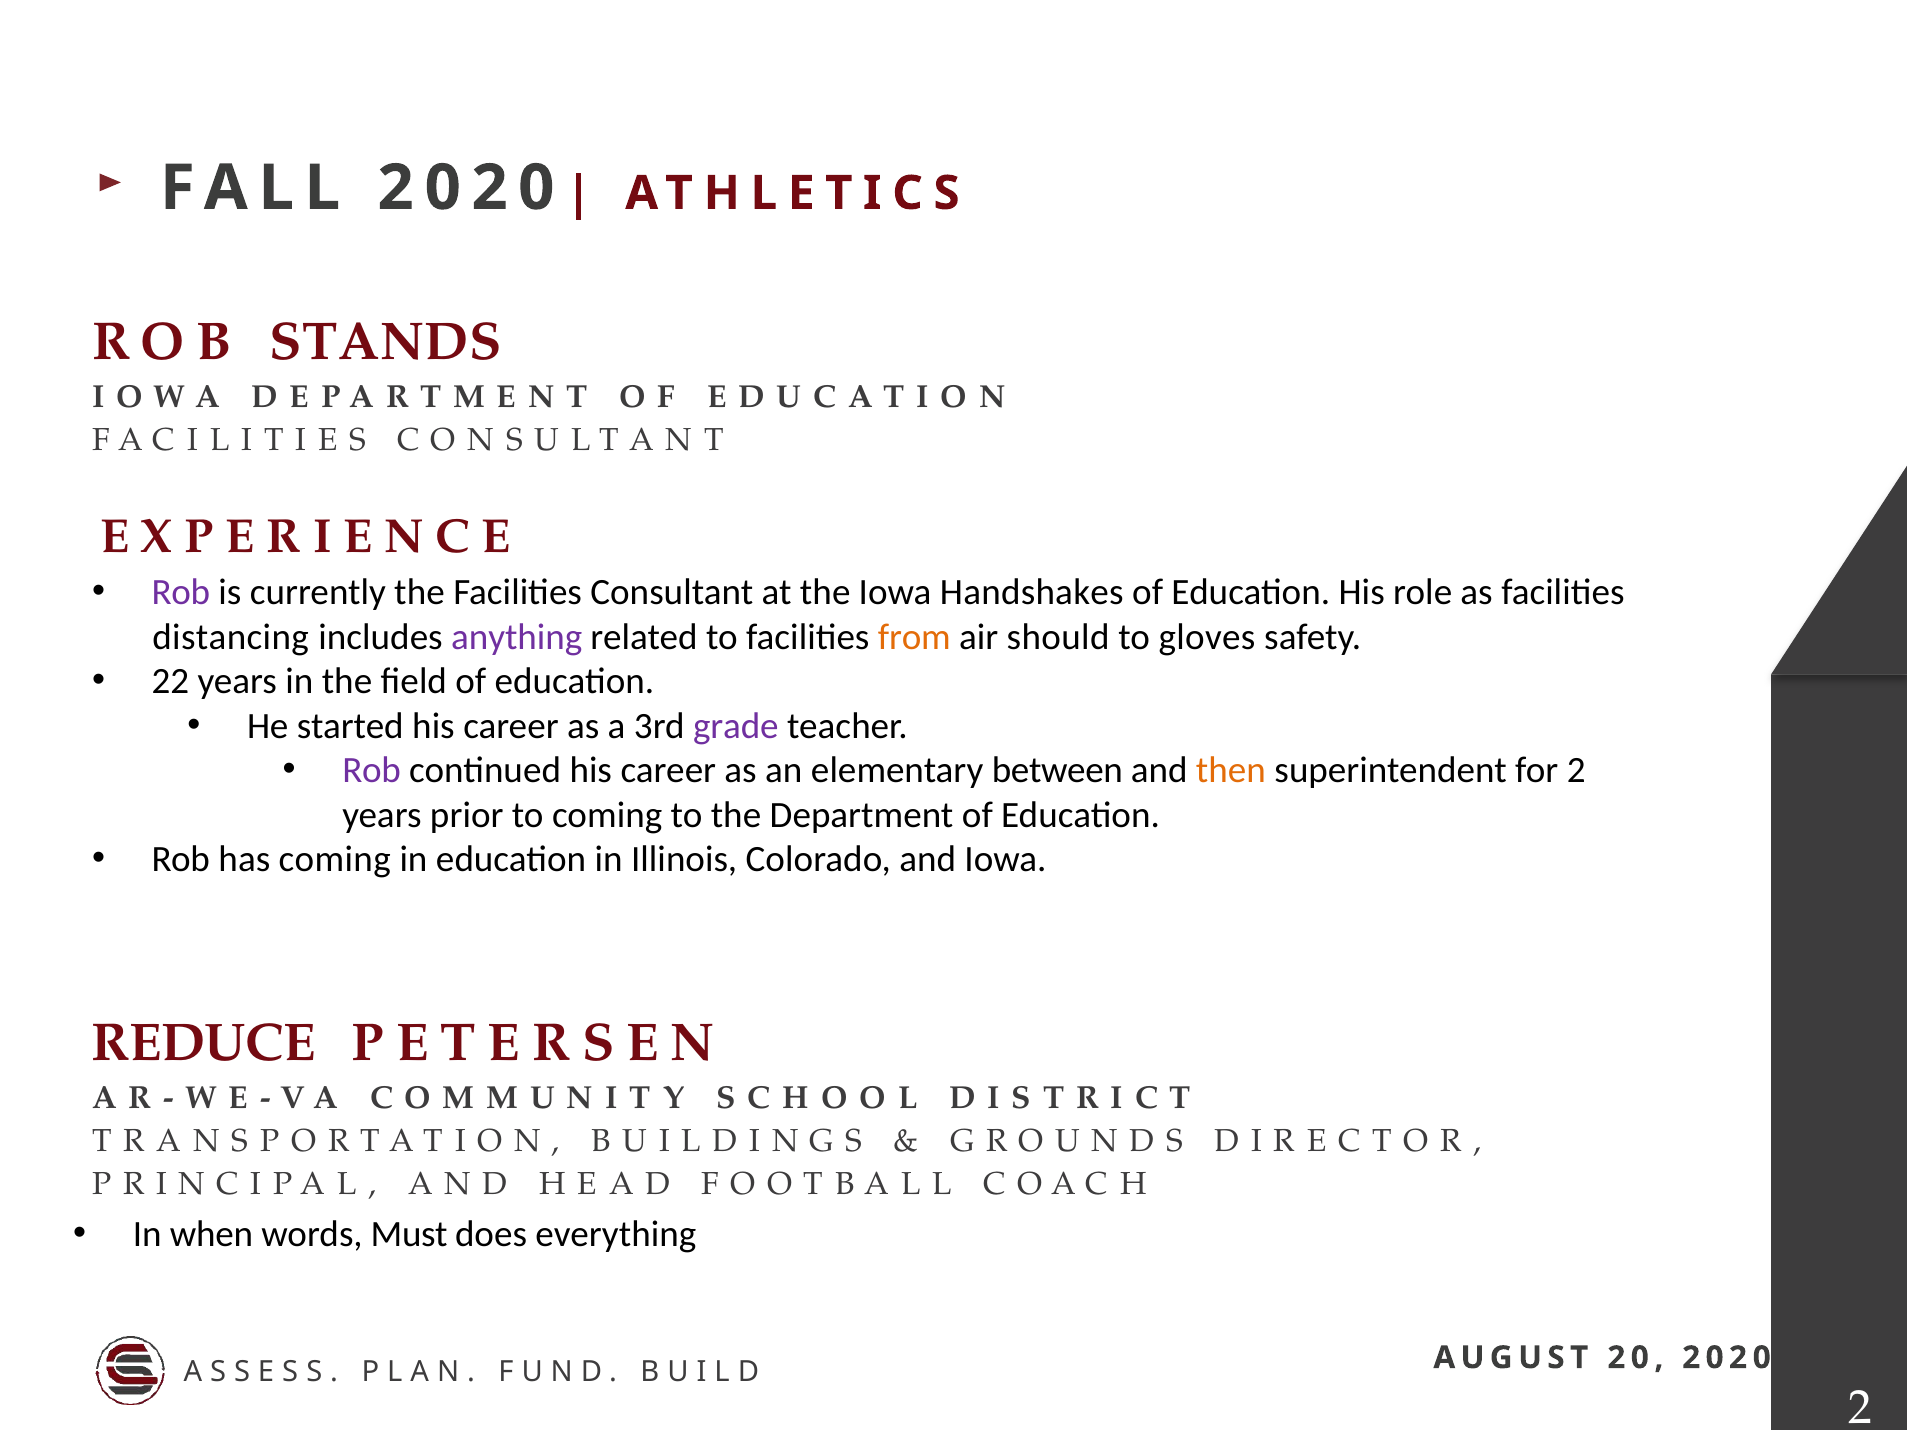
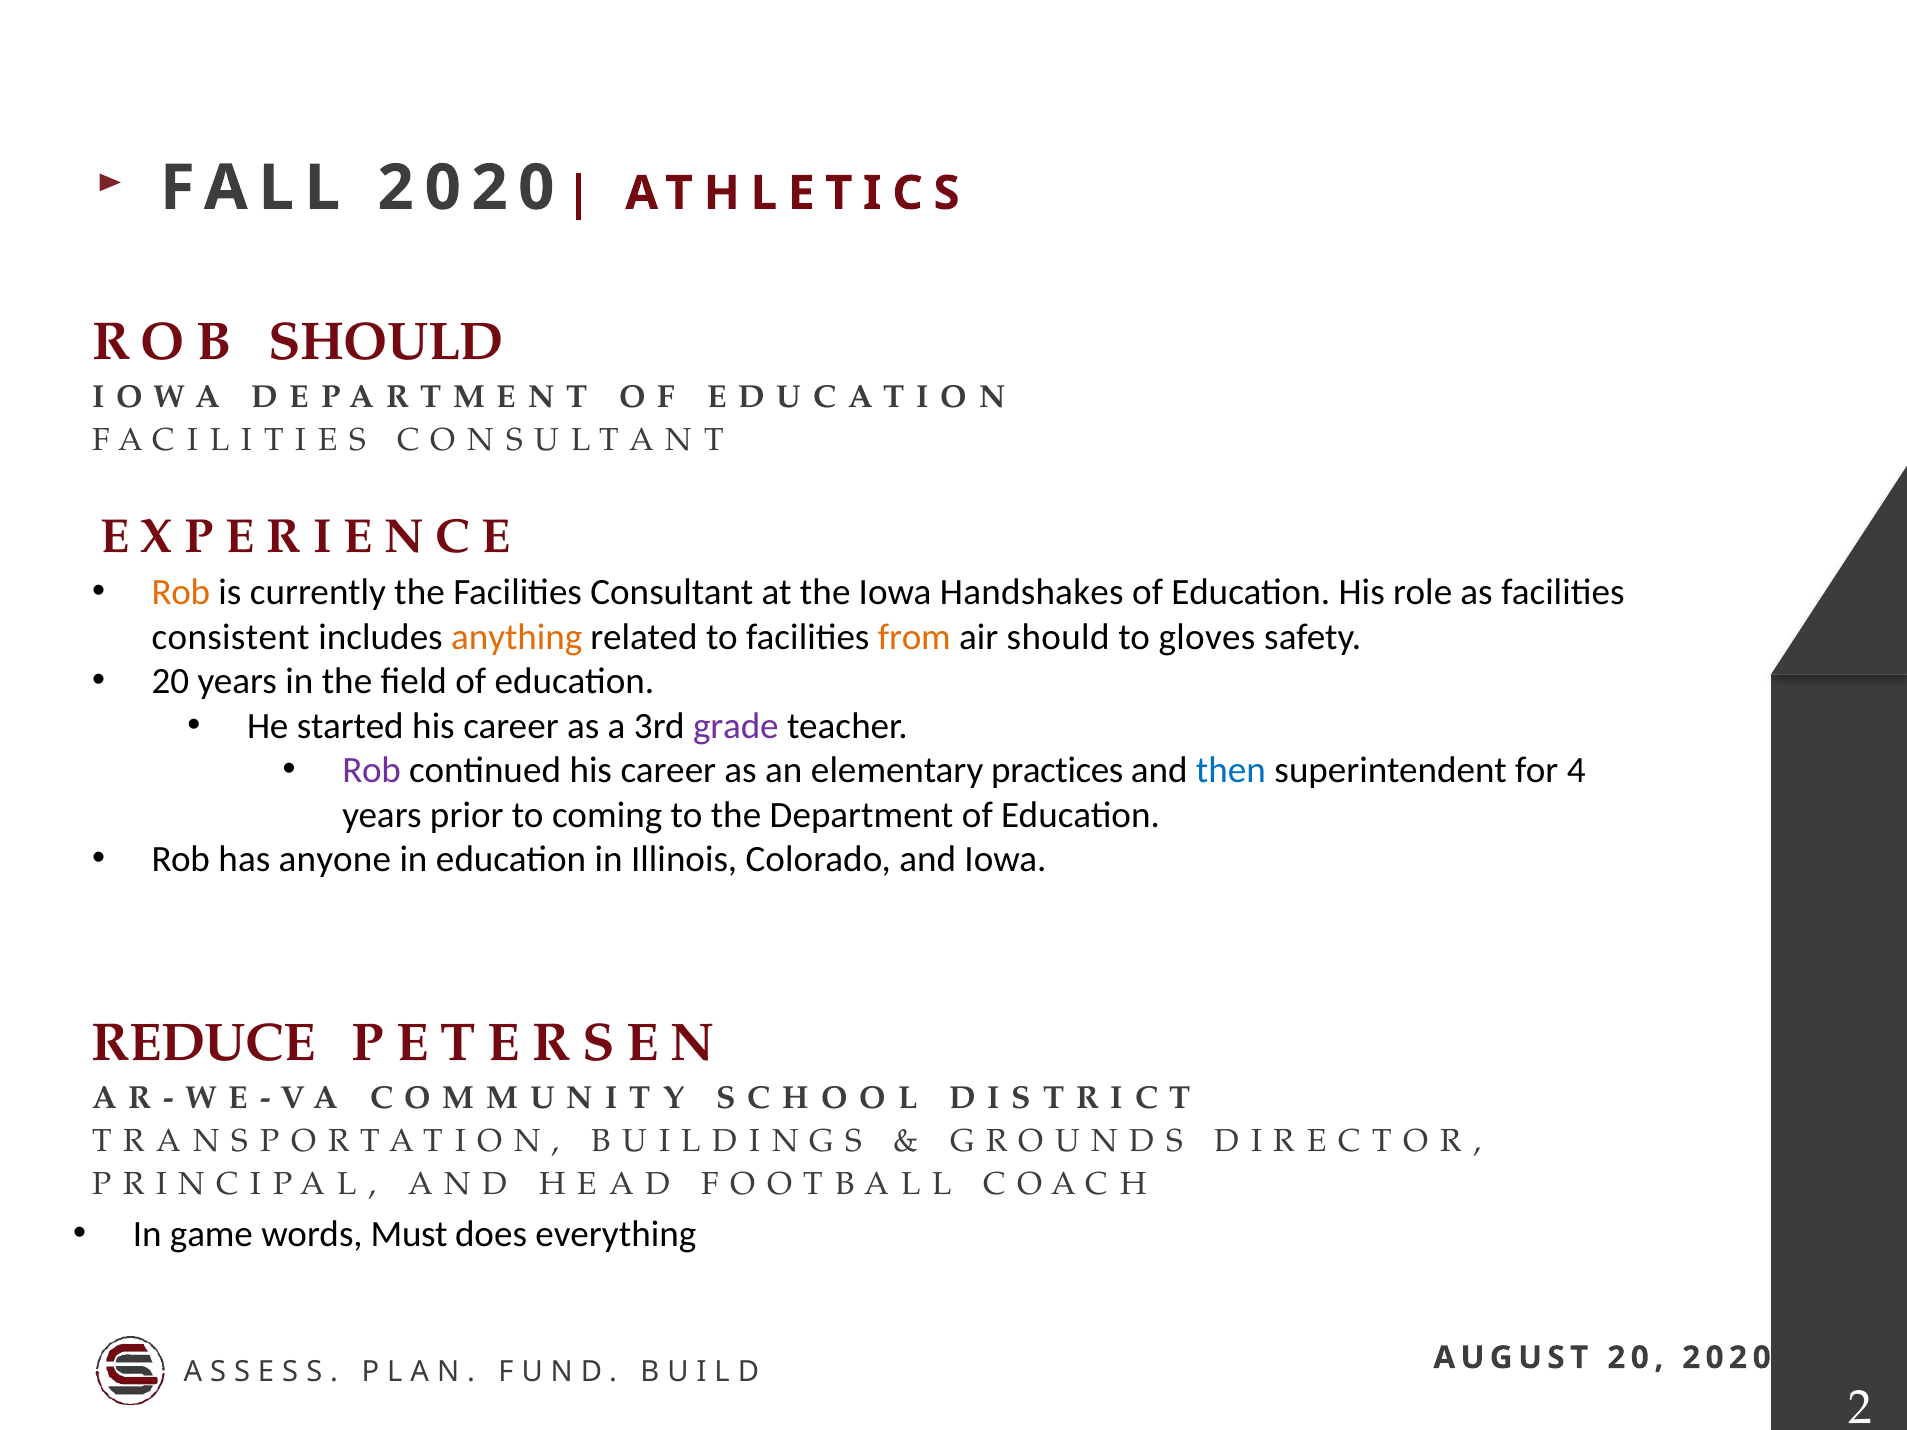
ROB STANDS: STANDS -> SHOULD
Rob at (181, 593) colour: purple -> orange
distancing: distancing -> consistent
anything colour: purple -> orange
22 at (170, 682): 22 -> 20
between: between -> practices
then colour: orange -> blue
for 2: 2 -> 4
has coming: coming -> anyone
when: when -> game
